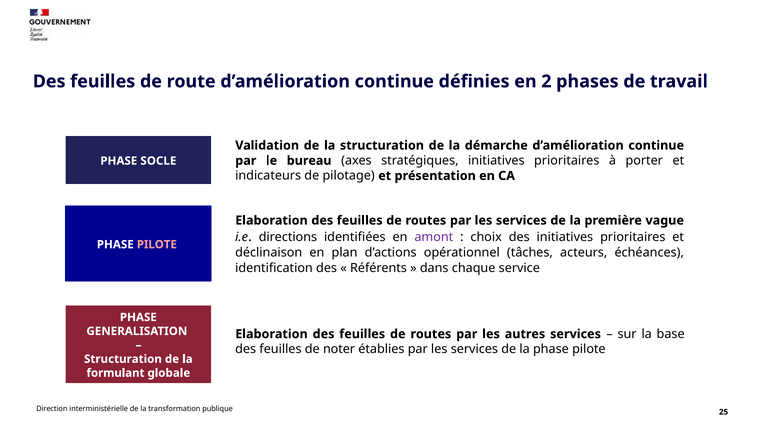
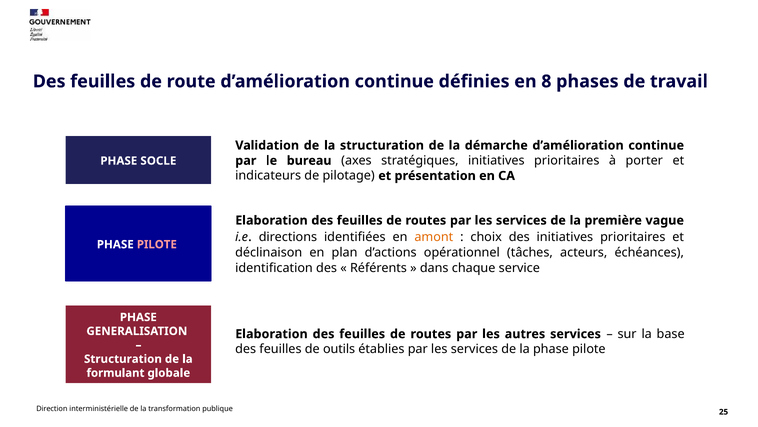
2: 2 -> 8
amont colour: purple -> orange
noter: noter -> outils
